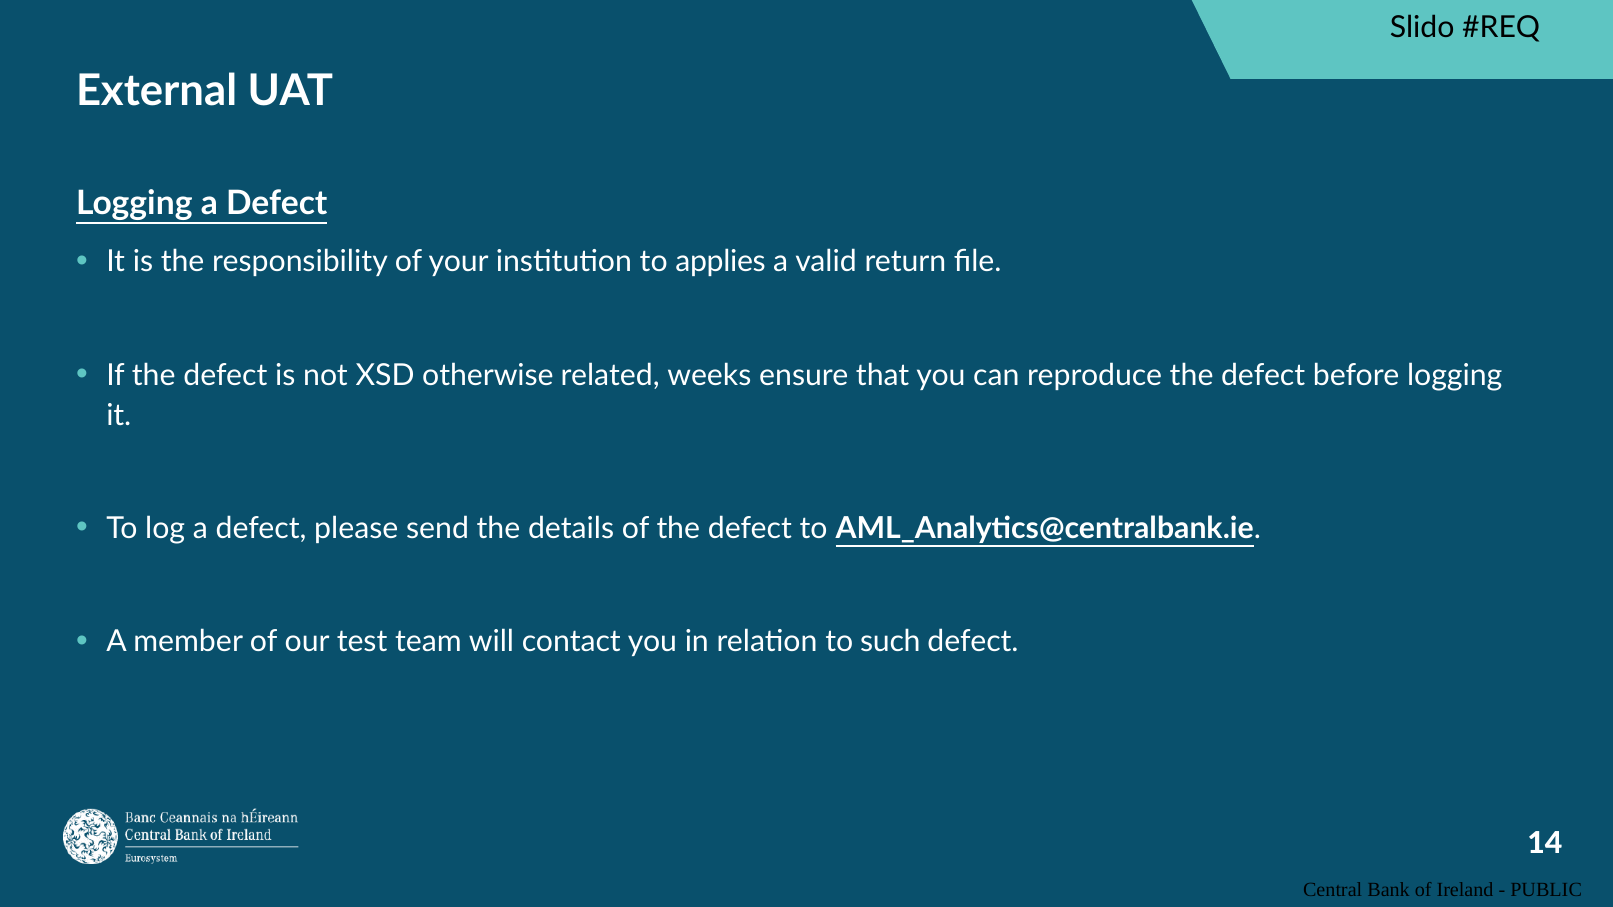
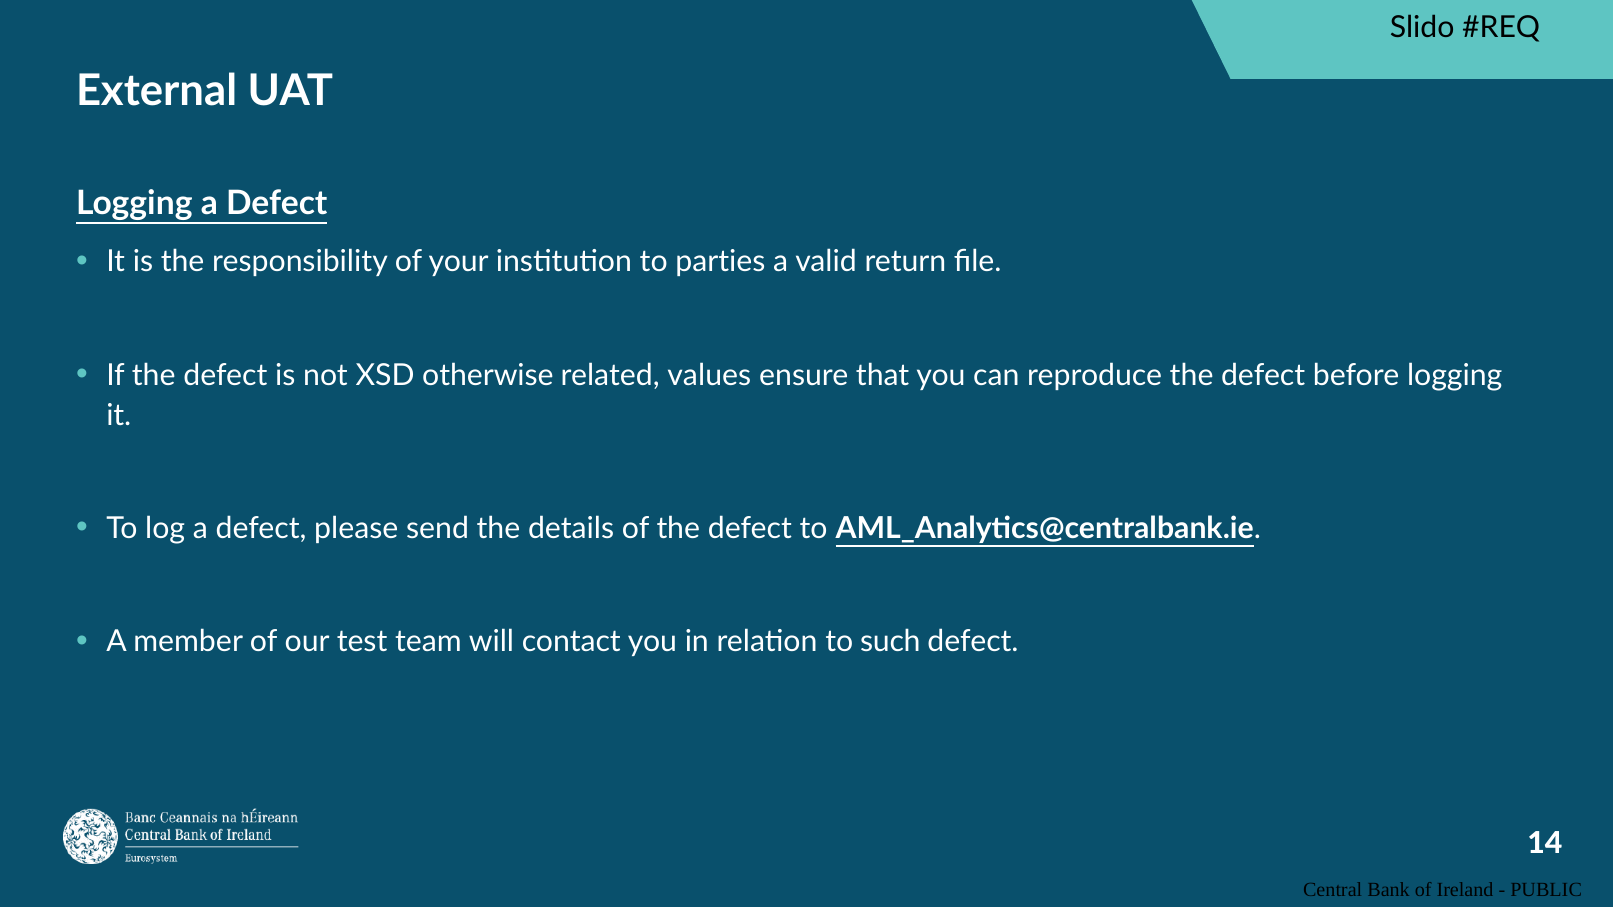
applies: applies -> parties
weeks: weeks -> values
